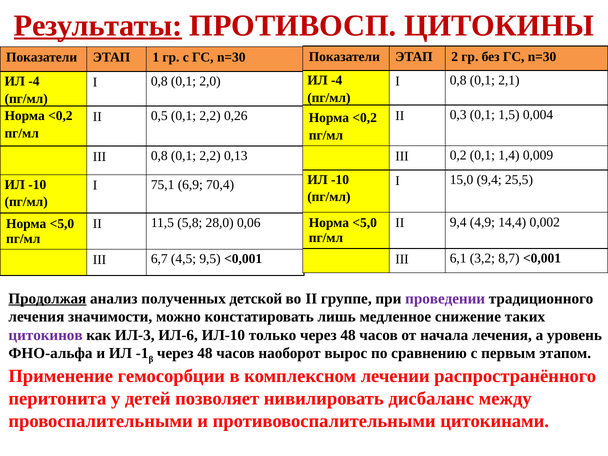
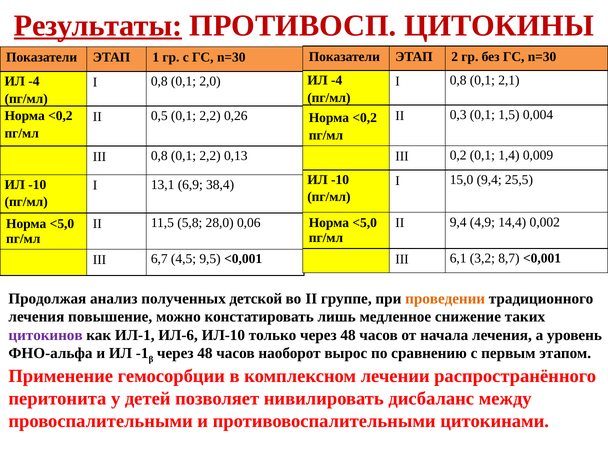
75,1: 75,1 -> 13,1
70,4: 70,4 -> 38,4
Продолжая underline: present -> none
проведении colour: purple -> orange
значимости: значимости -> повышение
ИЛ-3: ИЛ-3 -> ИЛ-1
